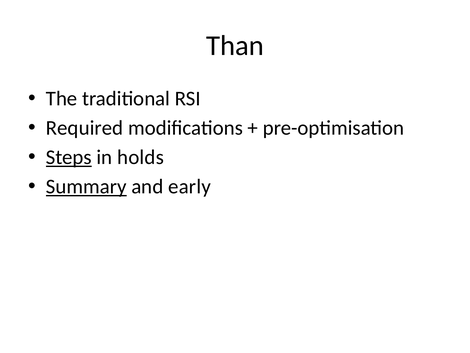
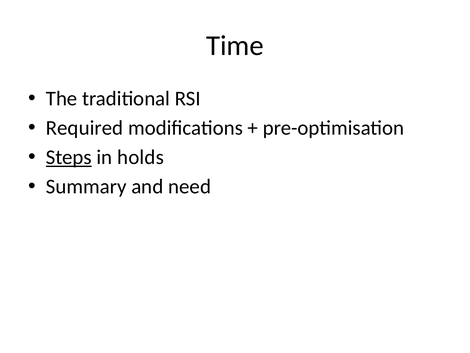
Than: Than -> Time
Summary underline: present -> none
early: early -> need
